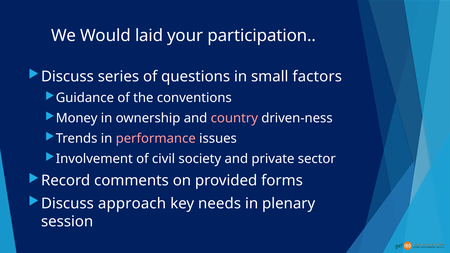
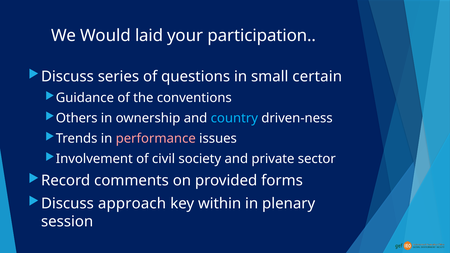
factors: factors -> certain
Money: Money -> Others
country colour: pink -> light blue
needs: needs -> within
